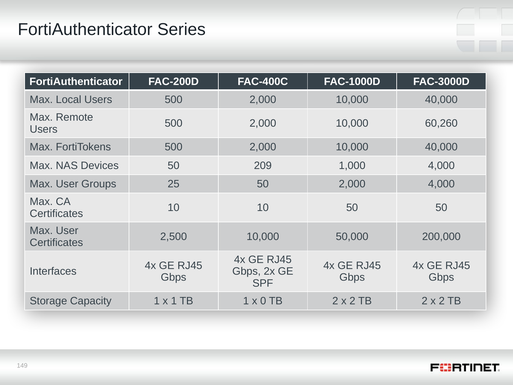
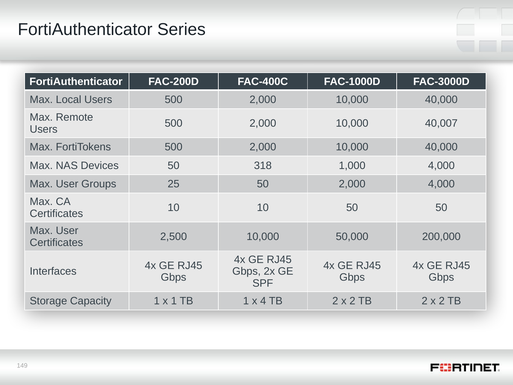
60,260: 60,260 -> 40,007
209: 209 -> 318
0: 0 -> 4
